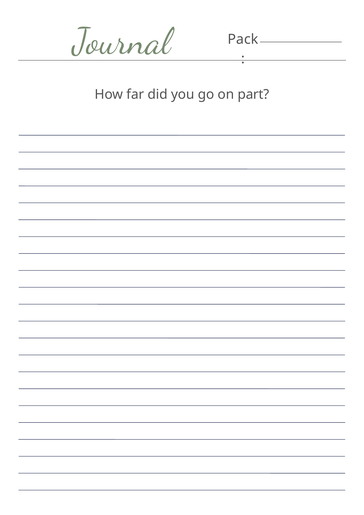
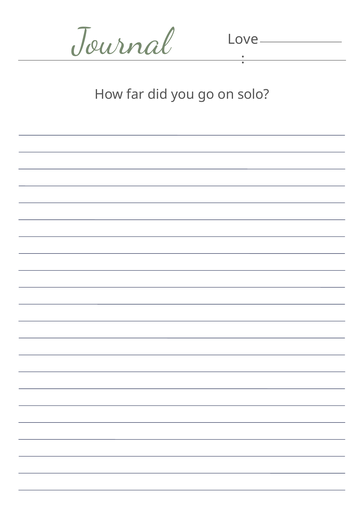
Pack: Pack -> Love
part: part -> solo
